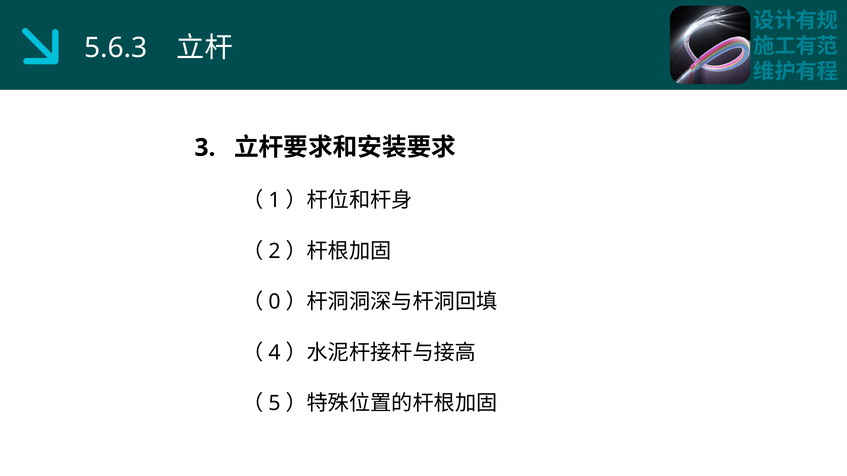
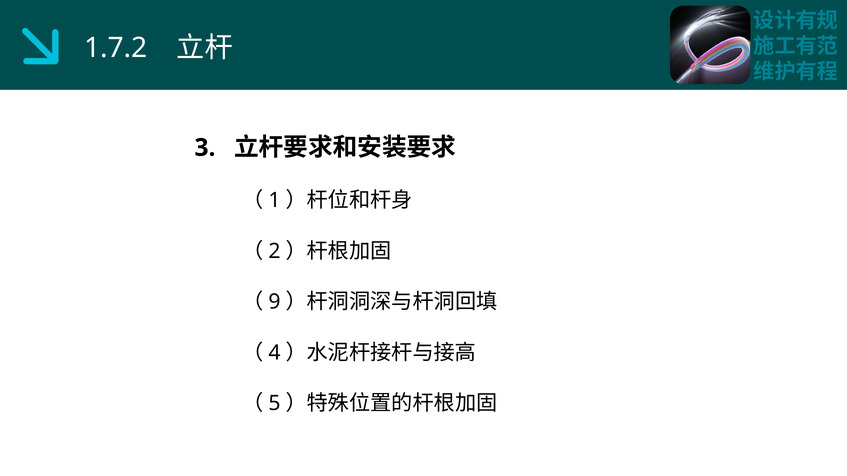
5.6.3: 5.6.3 -> 1.7.2
0: 0 -> 9
